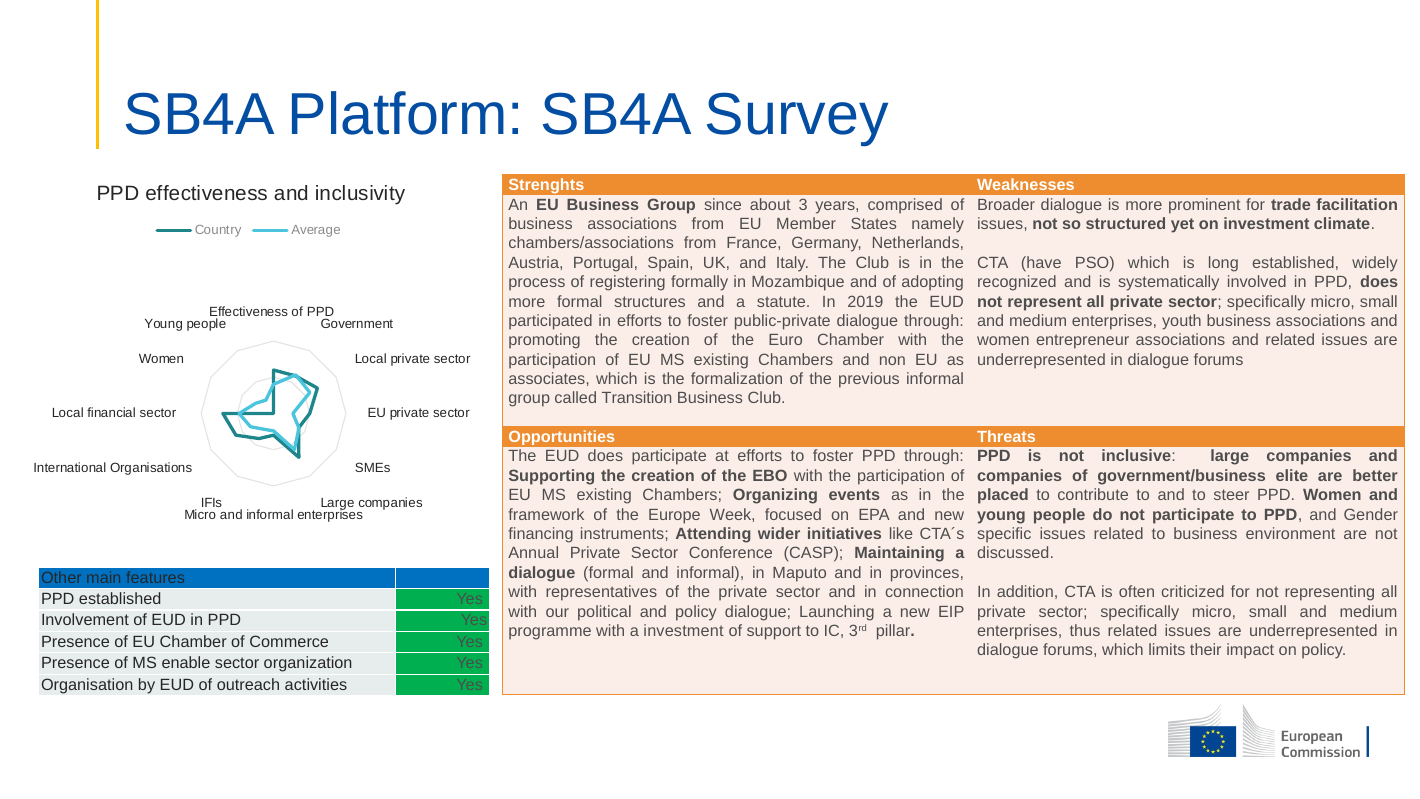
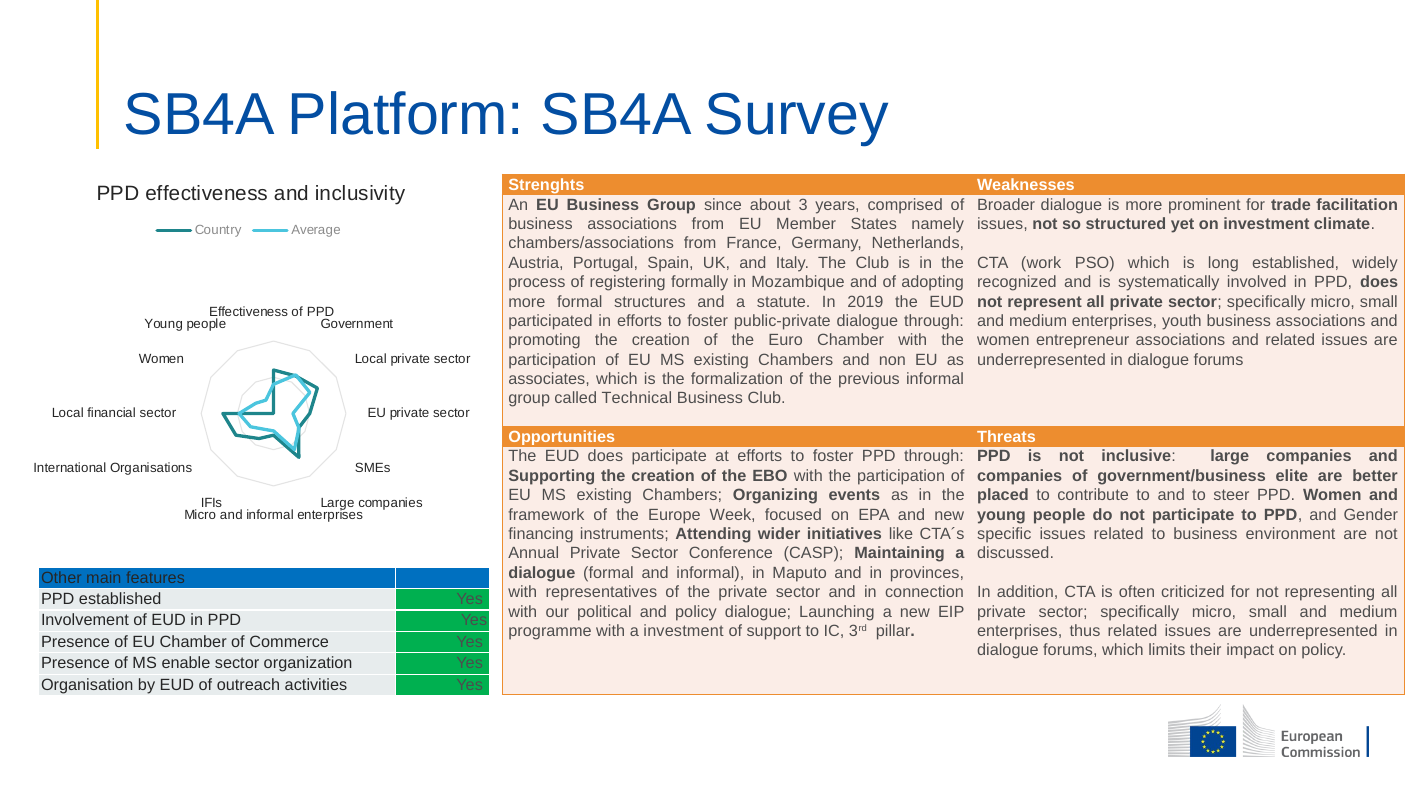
have: have -> work
Transition: Transition -> Technical
